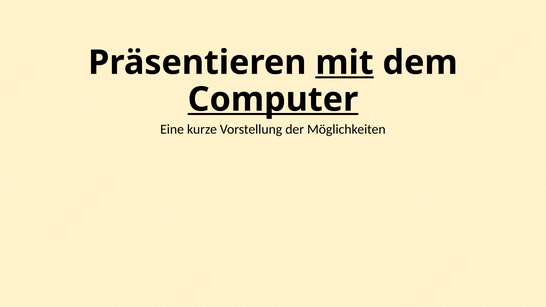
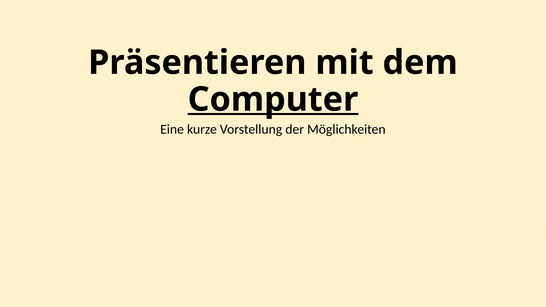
mit underline: present -> none
